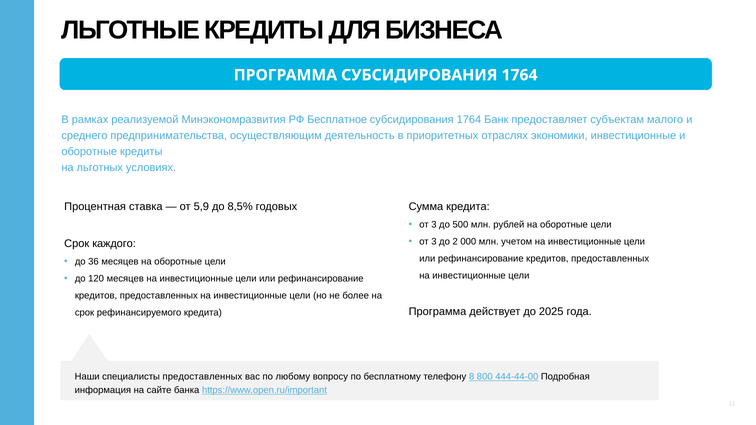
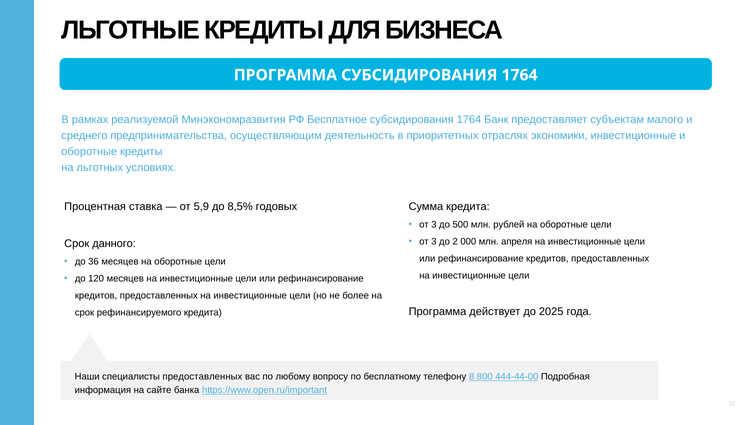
учетом: учетом -> апреля
каждого: каждого -> данного
